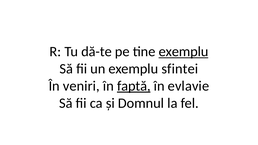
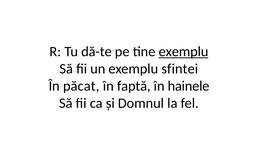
veniri: veniri -> păcat
faptă underline: present -> none
evlavie: evlavie -> hainele
